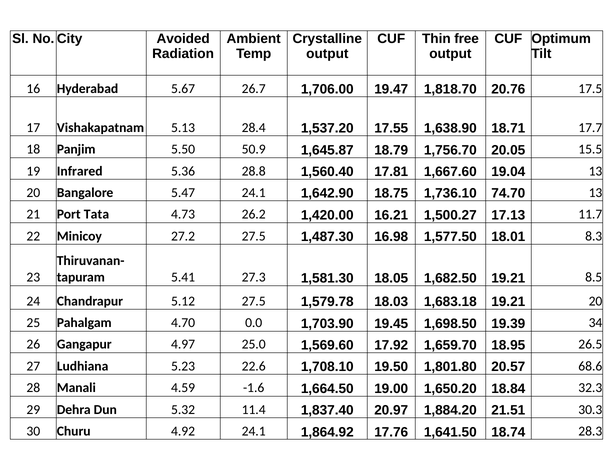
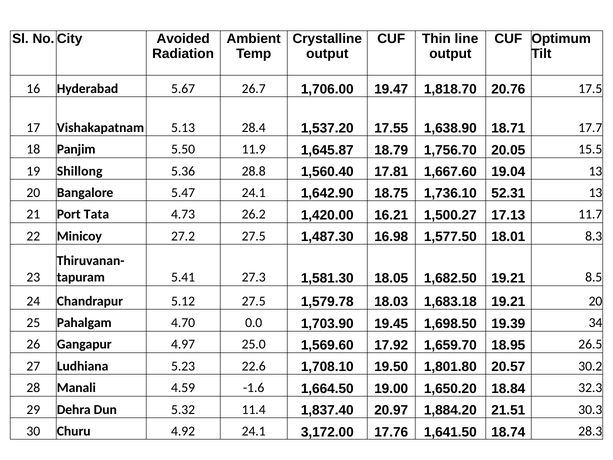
free: free -> line
50.9: 50.9 -> 11.9
Infrared: Infrared -> Shillong
74.70: 74.70 -> 52.31
68.6: 68.6 -> 30.2
1,864.92: 1,864.92 -> 3,172.00
